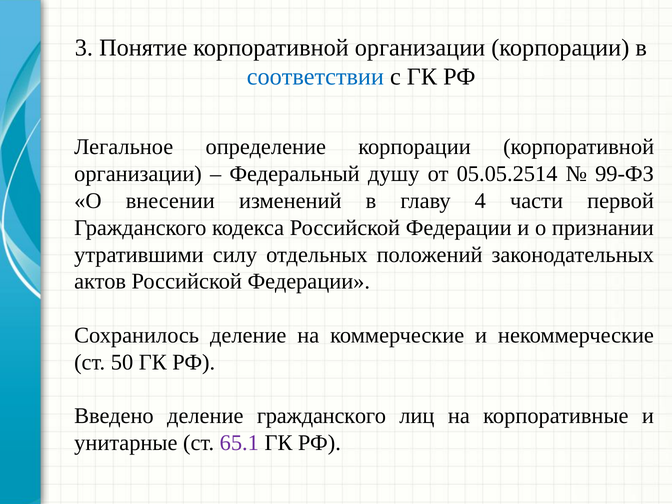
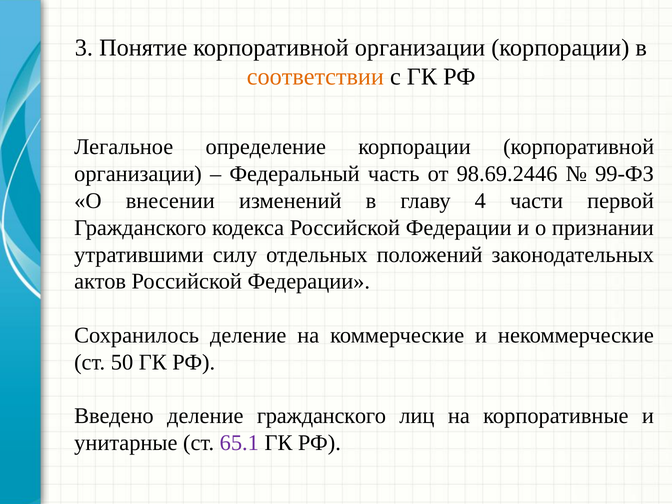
соответствии colour: blue -> orange
душу: душу -> часть
05.05.2514: 05.05.2514 -> 98.69.2446
